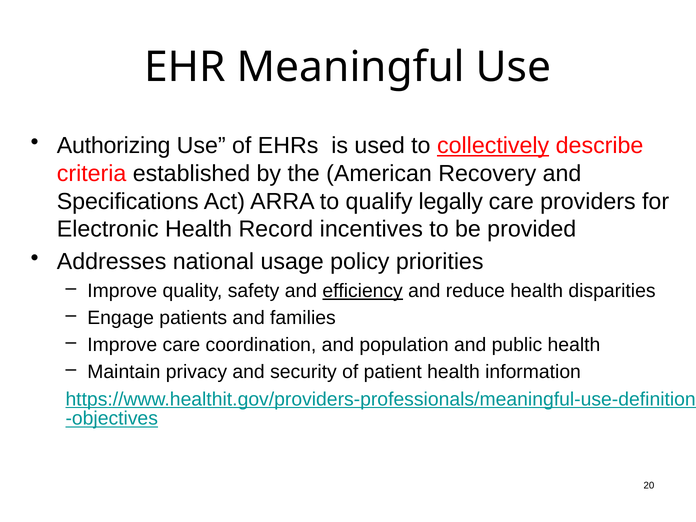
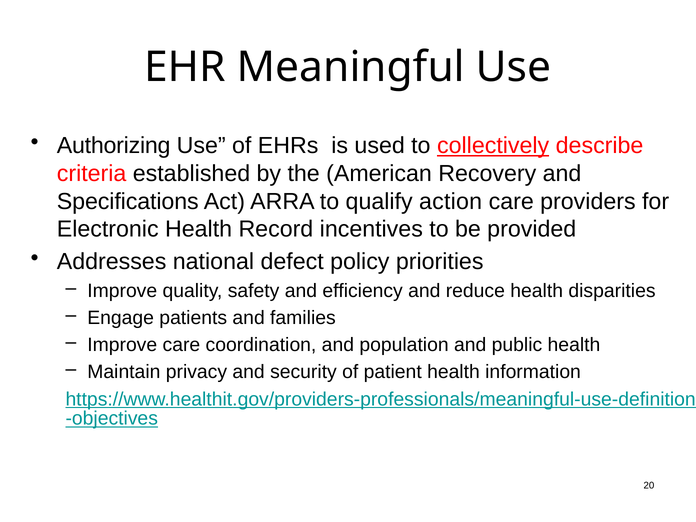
legally: legally -> action
usage: usage -> defect
efficiency underline: present -> none
